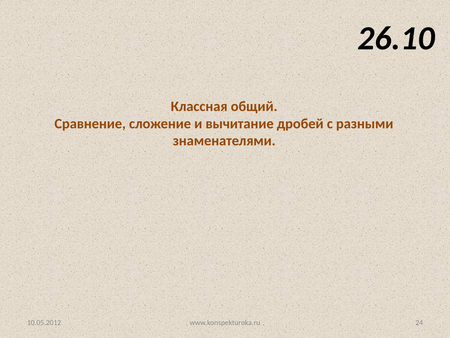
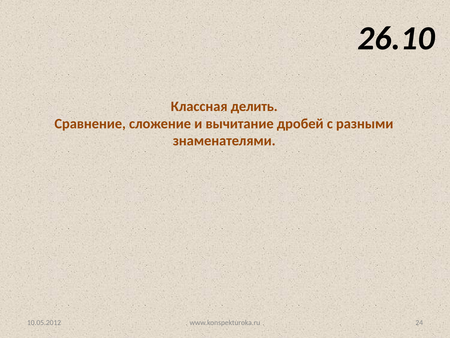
общий: общий -> делить
